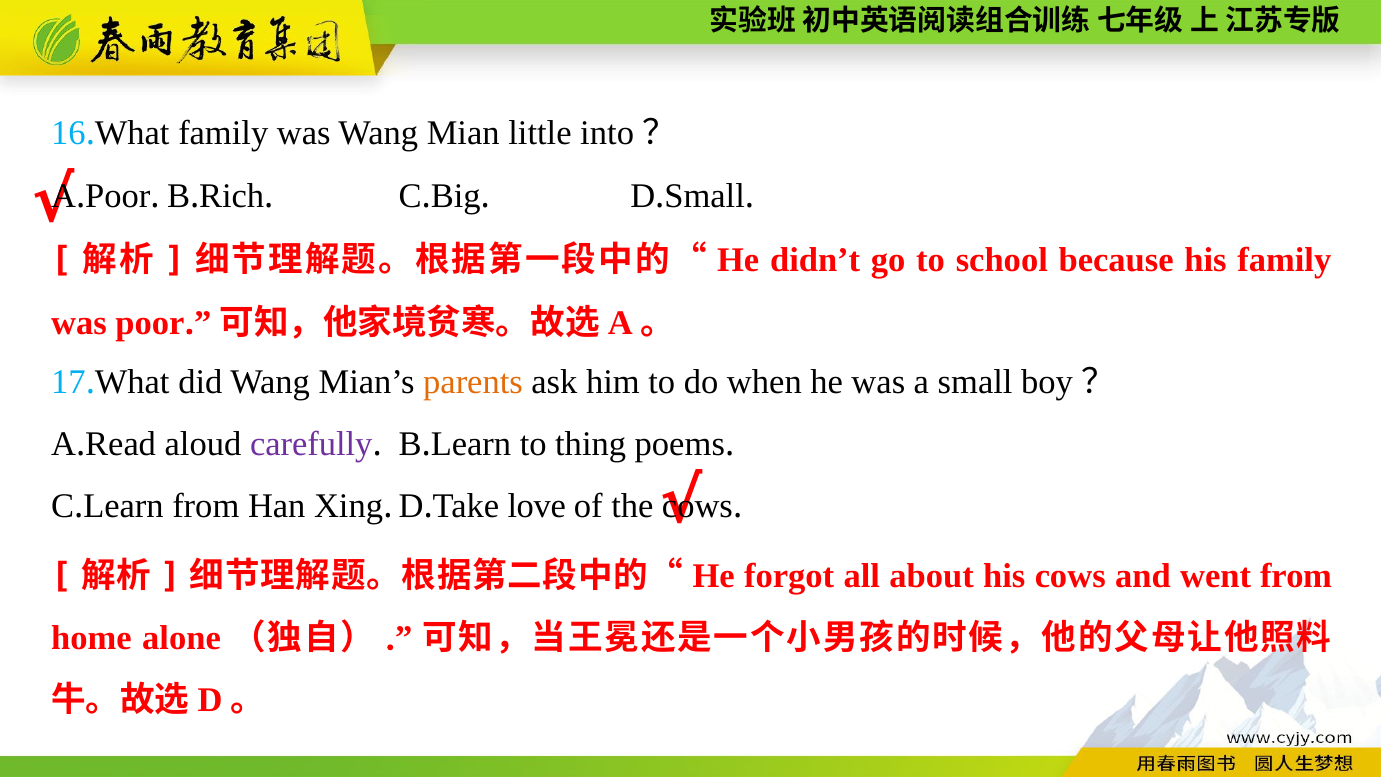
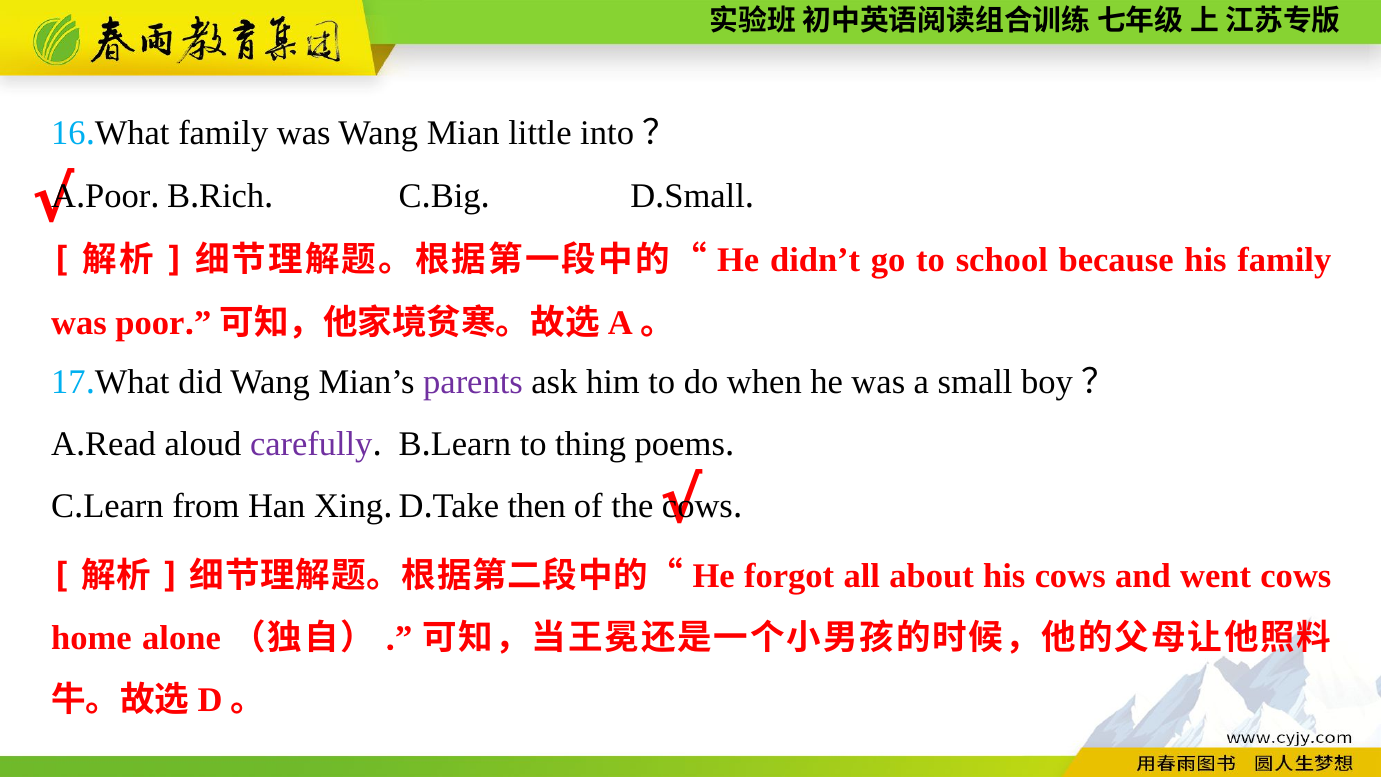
parents colour: orange -> purple
love: love -> then
went from: from -> cows
